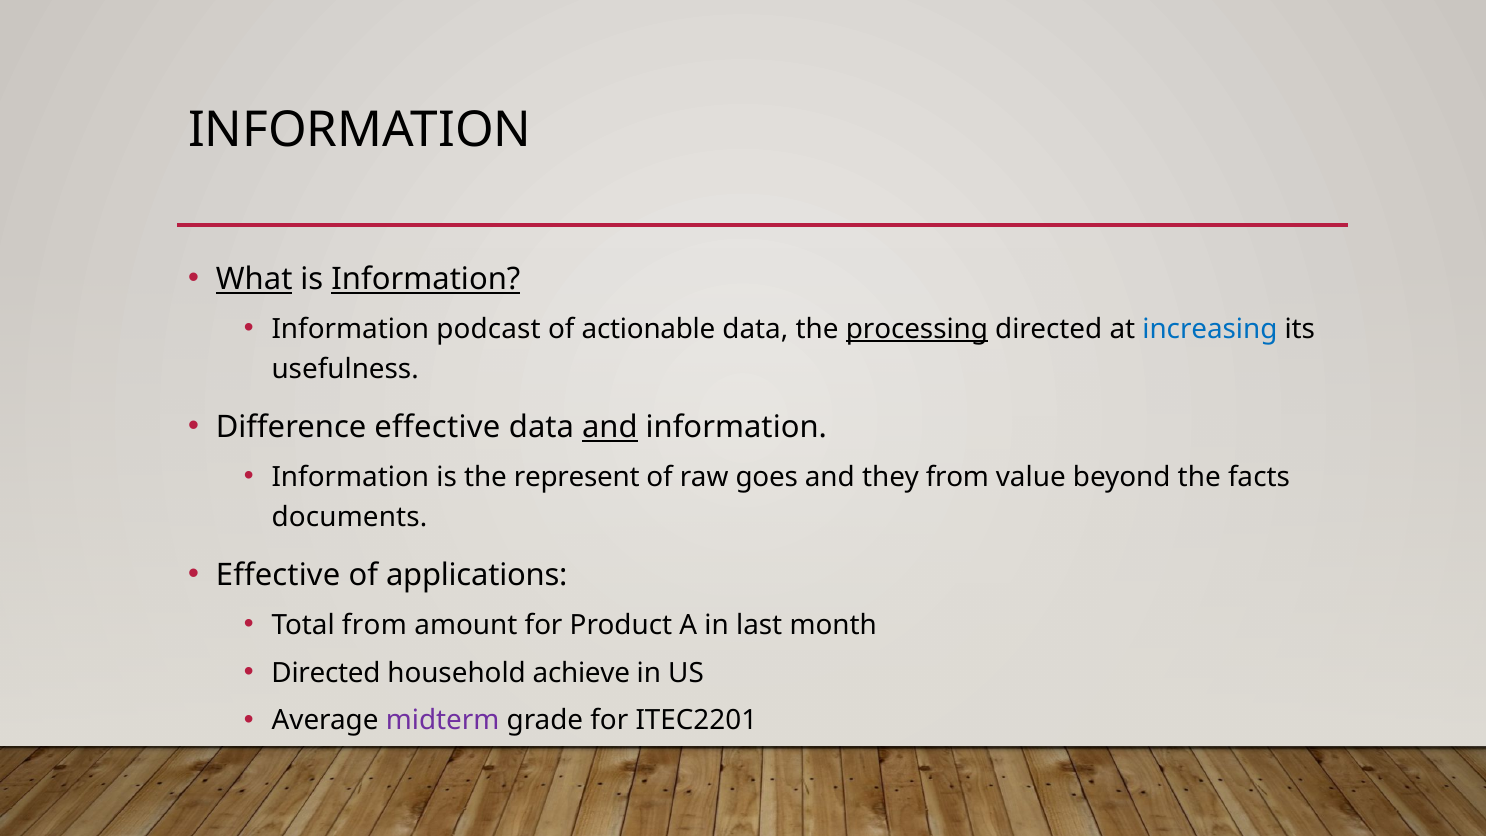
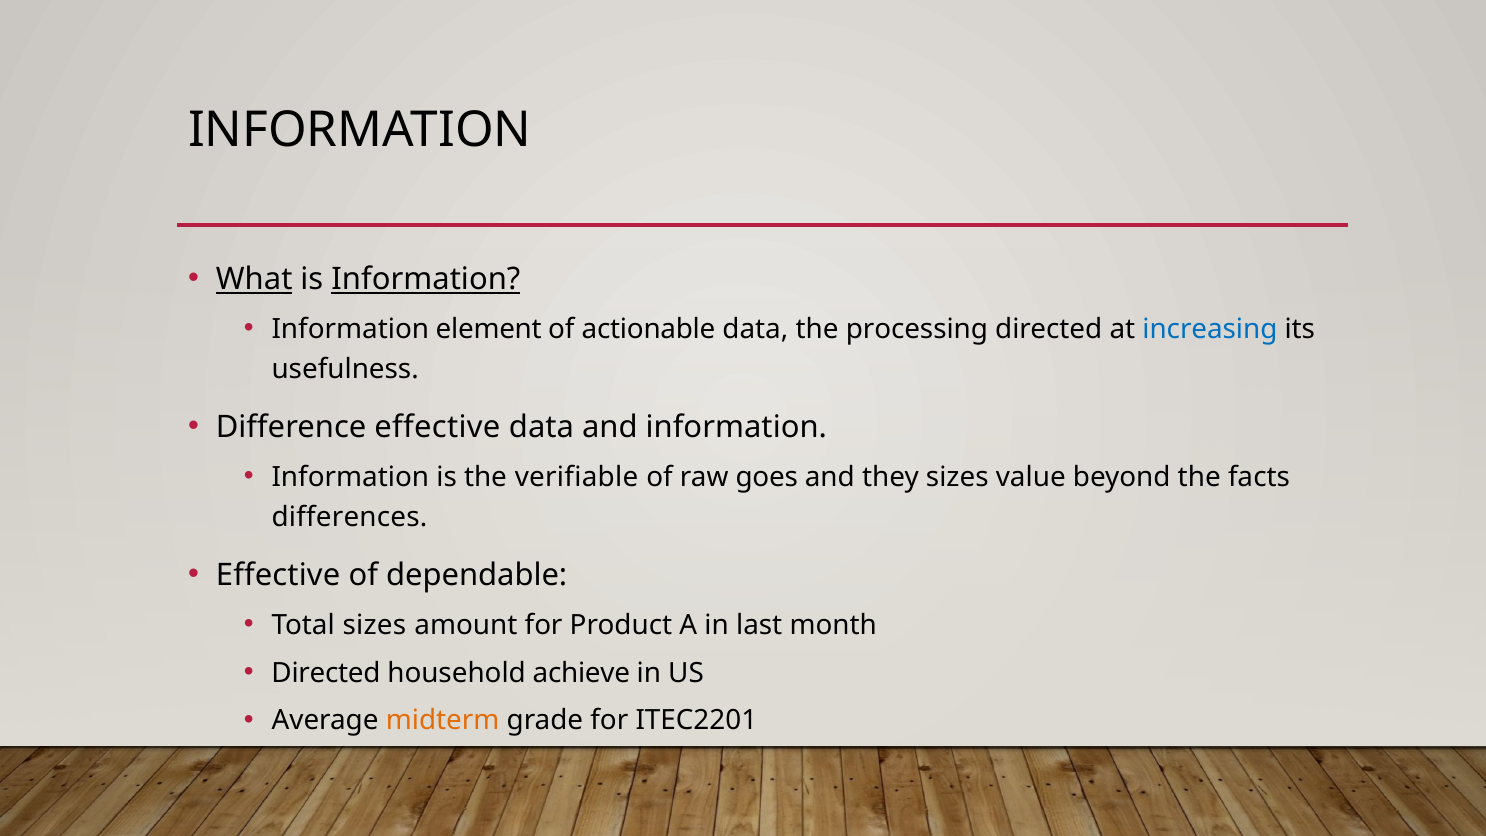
podcast: podcast -> element
processing underline: present -> none
and at (610, 427) underline: present -> none
represent: represent -> verifiable
they from: from -> sizes
documents: documents -> differences
applications: applications -> dependable
Total from: from -> sizes
midterm colour: purple -> orange
